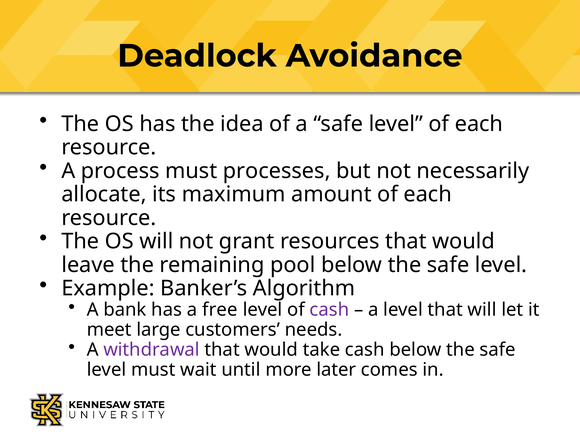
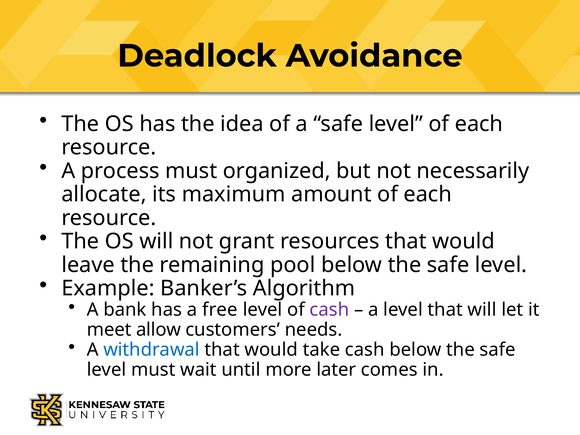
processes: processes -> organized
large: large -> allow
withdrawal colour: purple -> blue
